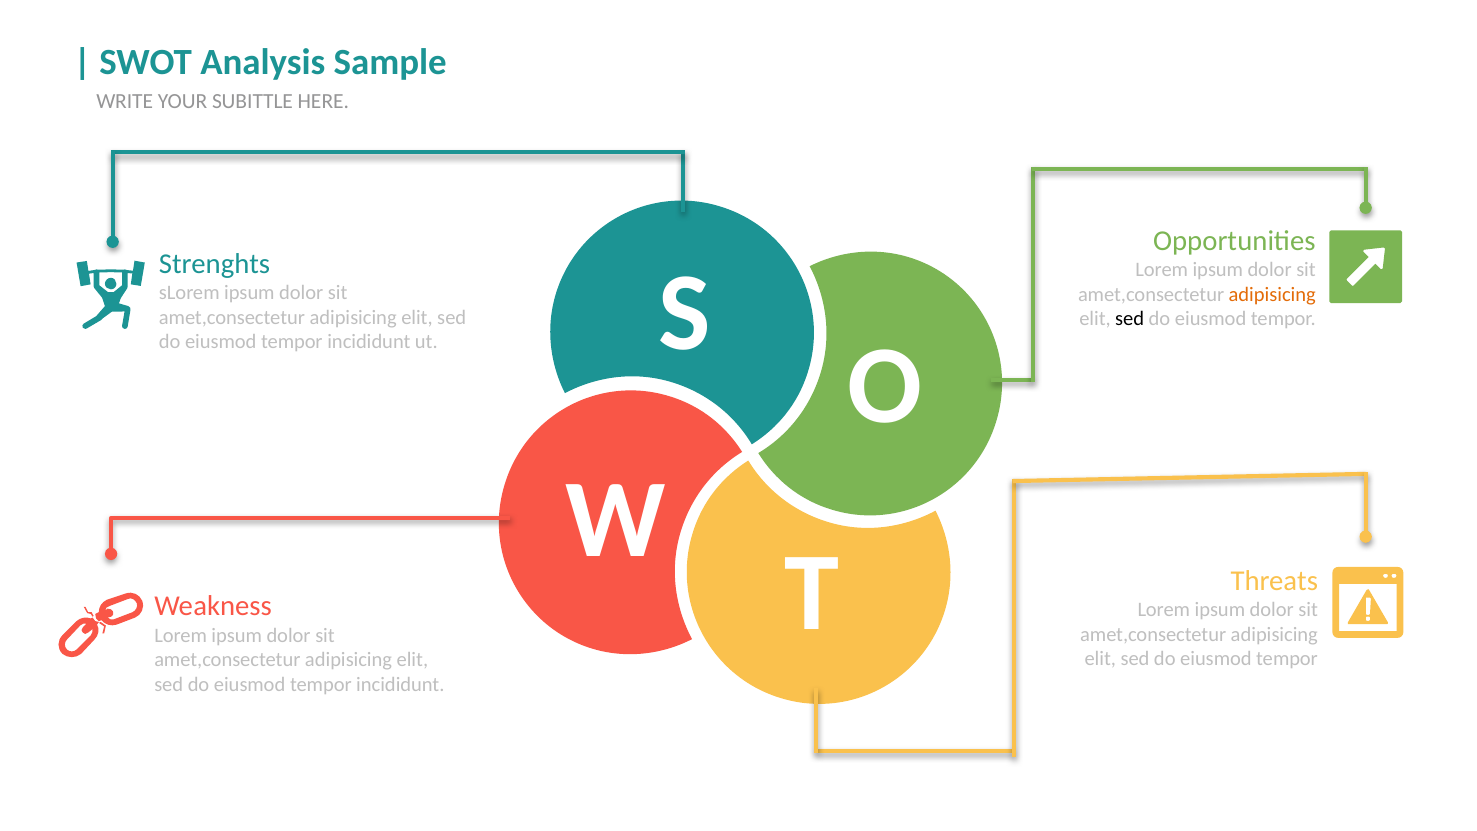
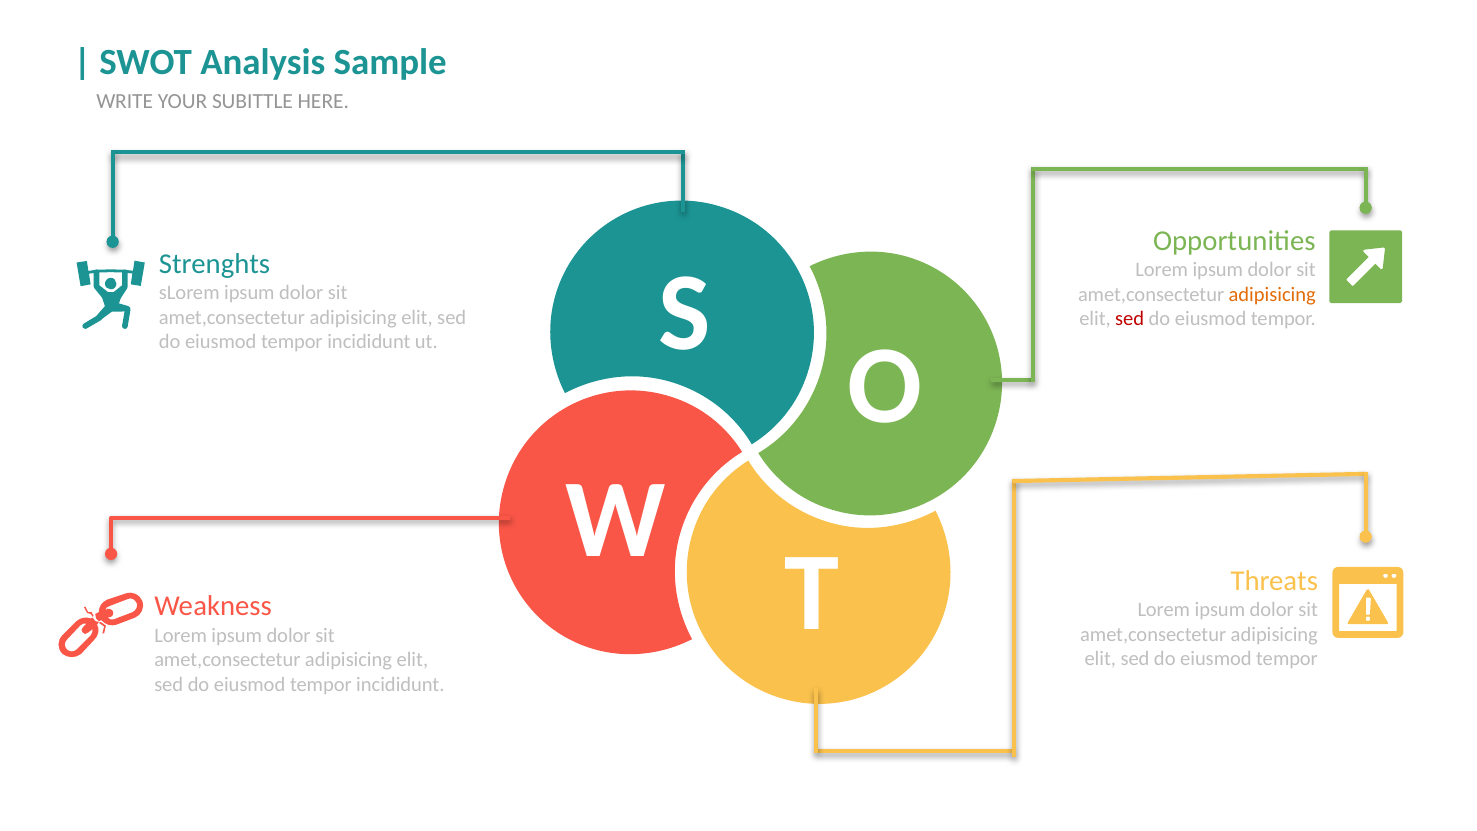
sed at (1130, 319) colour: black -> red
